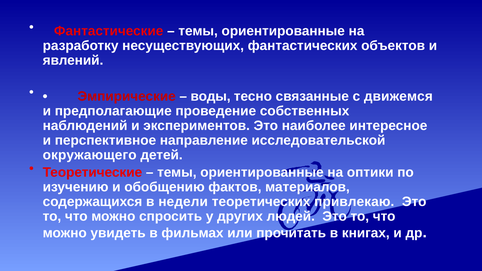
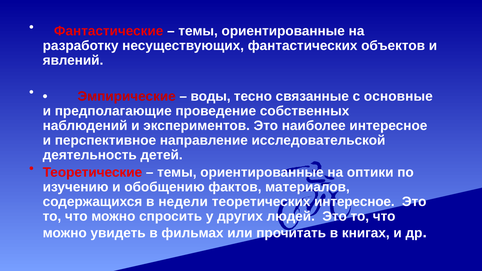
движемся: движемся -> основные
окружающего: окружающего -> деятельность
теоретических привлекаю: привлекаю -> интересное
